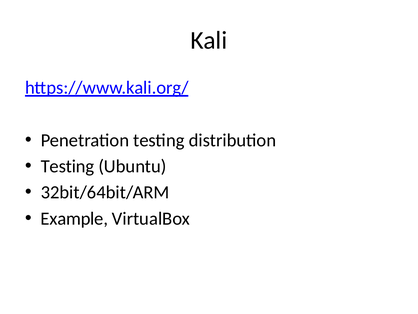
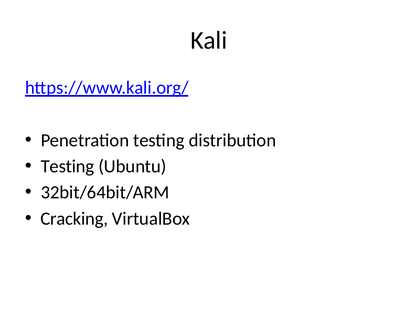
Example: Example -> Cracking
